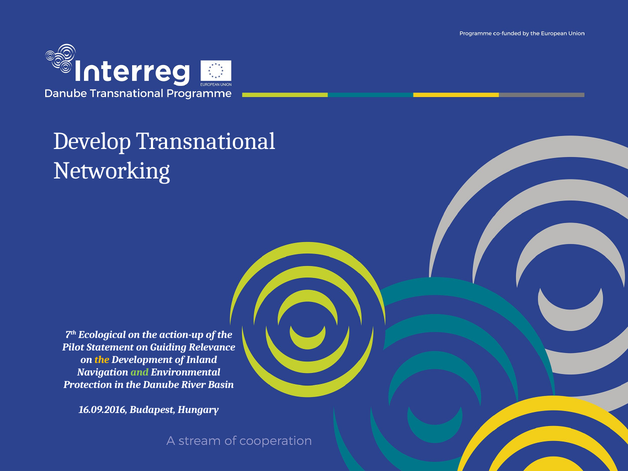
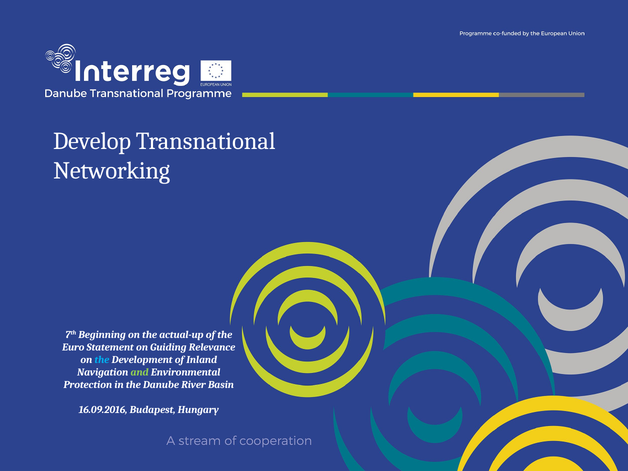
Ecological: Ecological -> Beginning
action-up: action-up -> actual-up
Pilot: Pilot -> Euro
the at (102, 360) colour: yellow -> light blue
